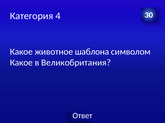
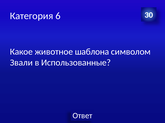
4: 4 -> 6
Какое at (21, 63): Какое -> Звали
Великобритания: Великобритания -> Использованные
